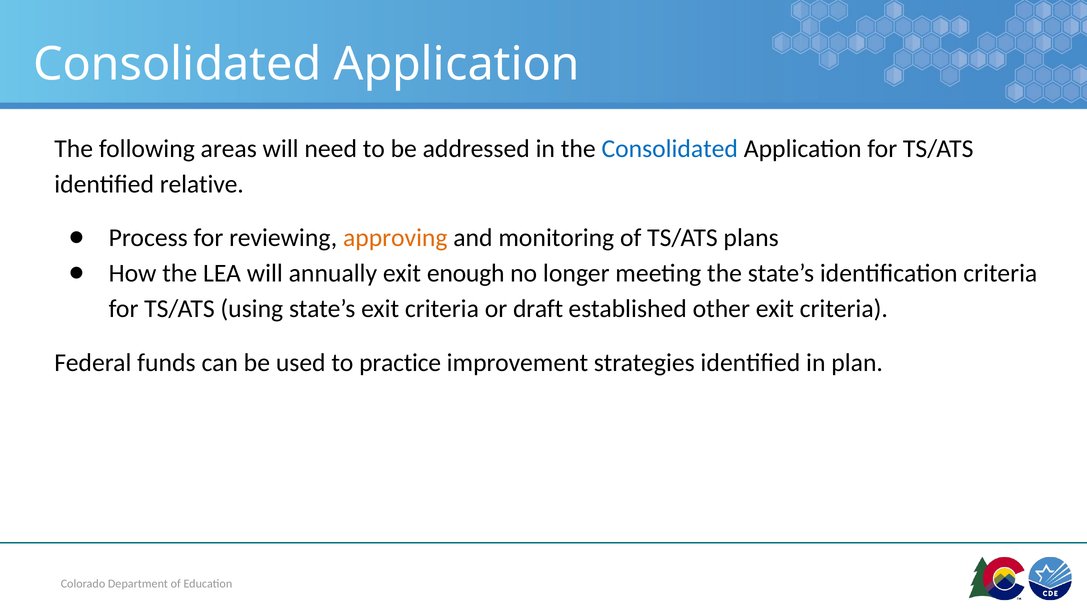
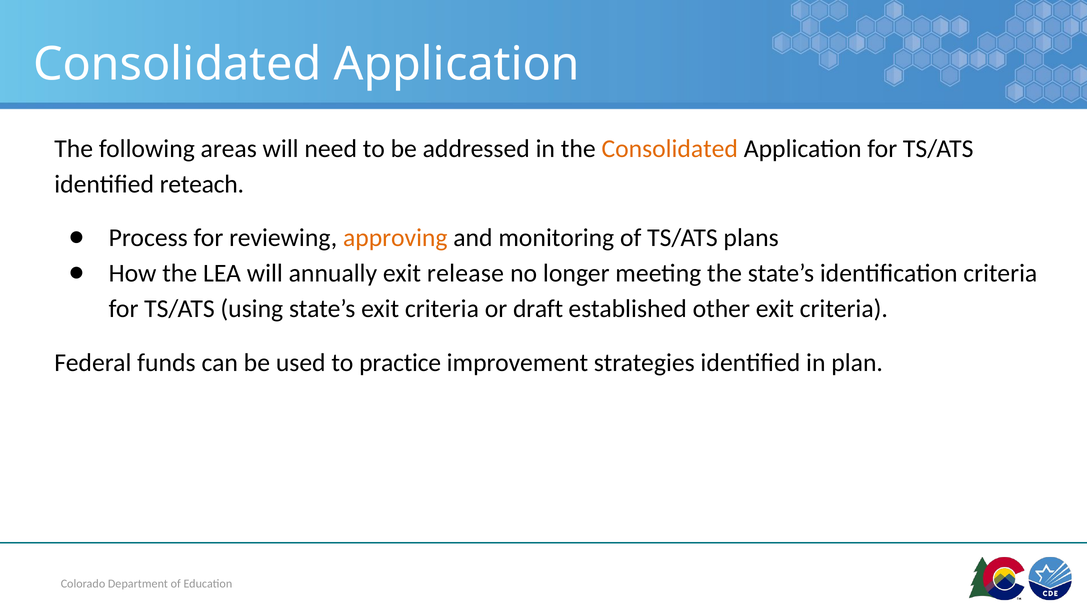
Consolidated at (670, 149) colour: blue -> orange
relative: relative -> reteach
enough: enough -> release
